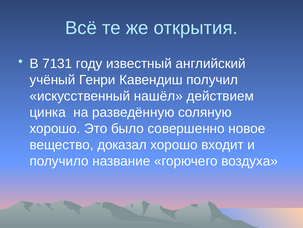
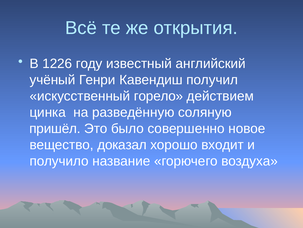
7131: 7131 -> 1226
нашёл: нашёл -> горело
хорошо at (55, 128): хорошо -> пришёл
